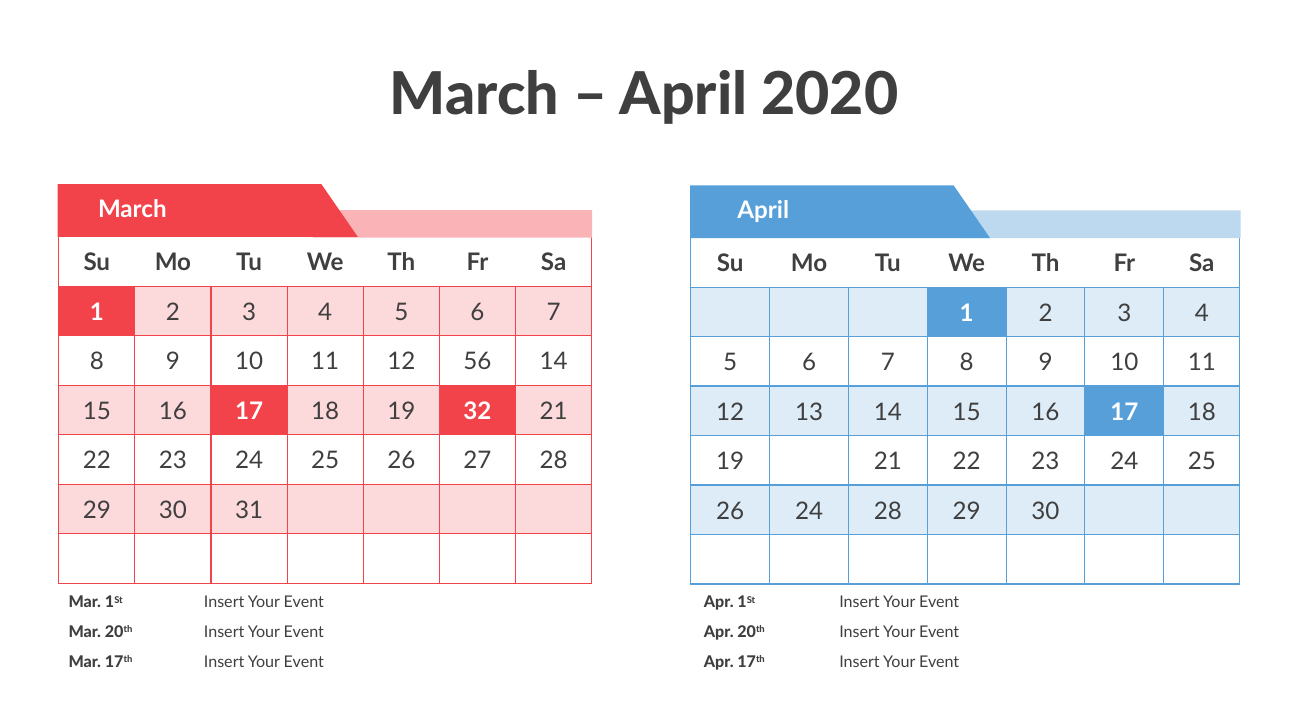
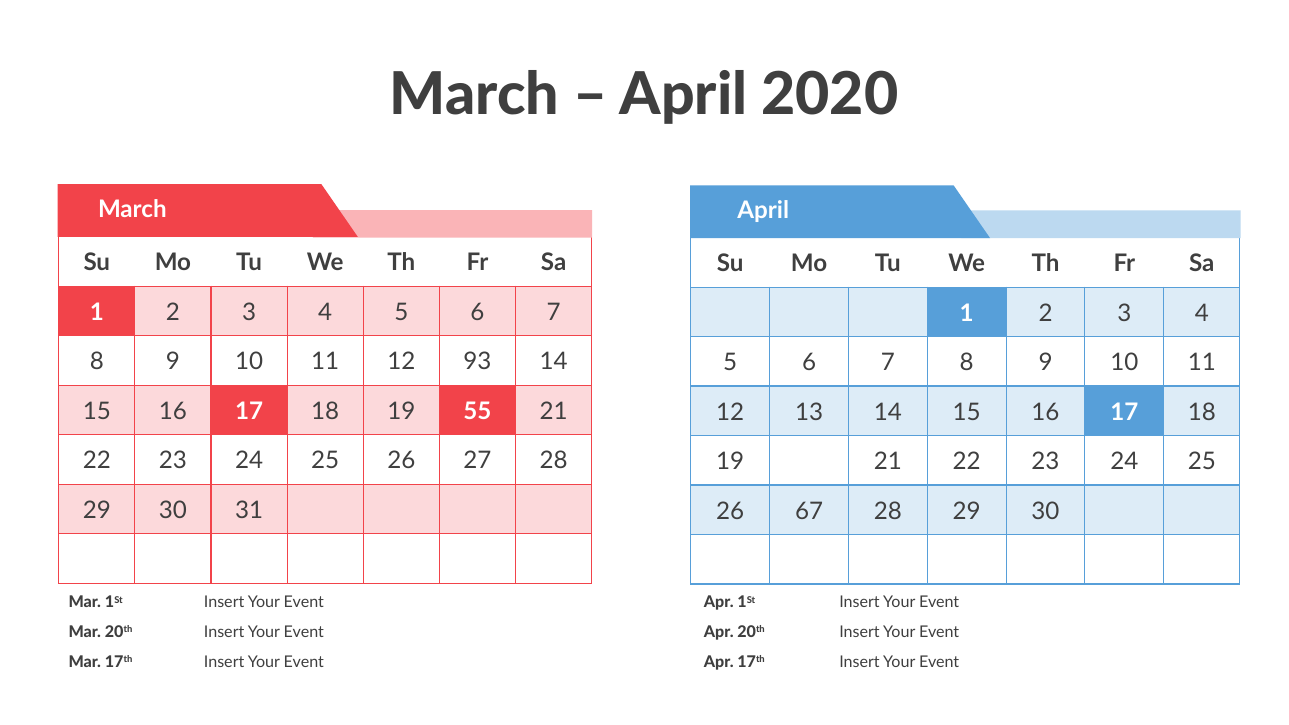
56: 56 -> 93
32: 32 -> 55
26 24: 24 -> 67
